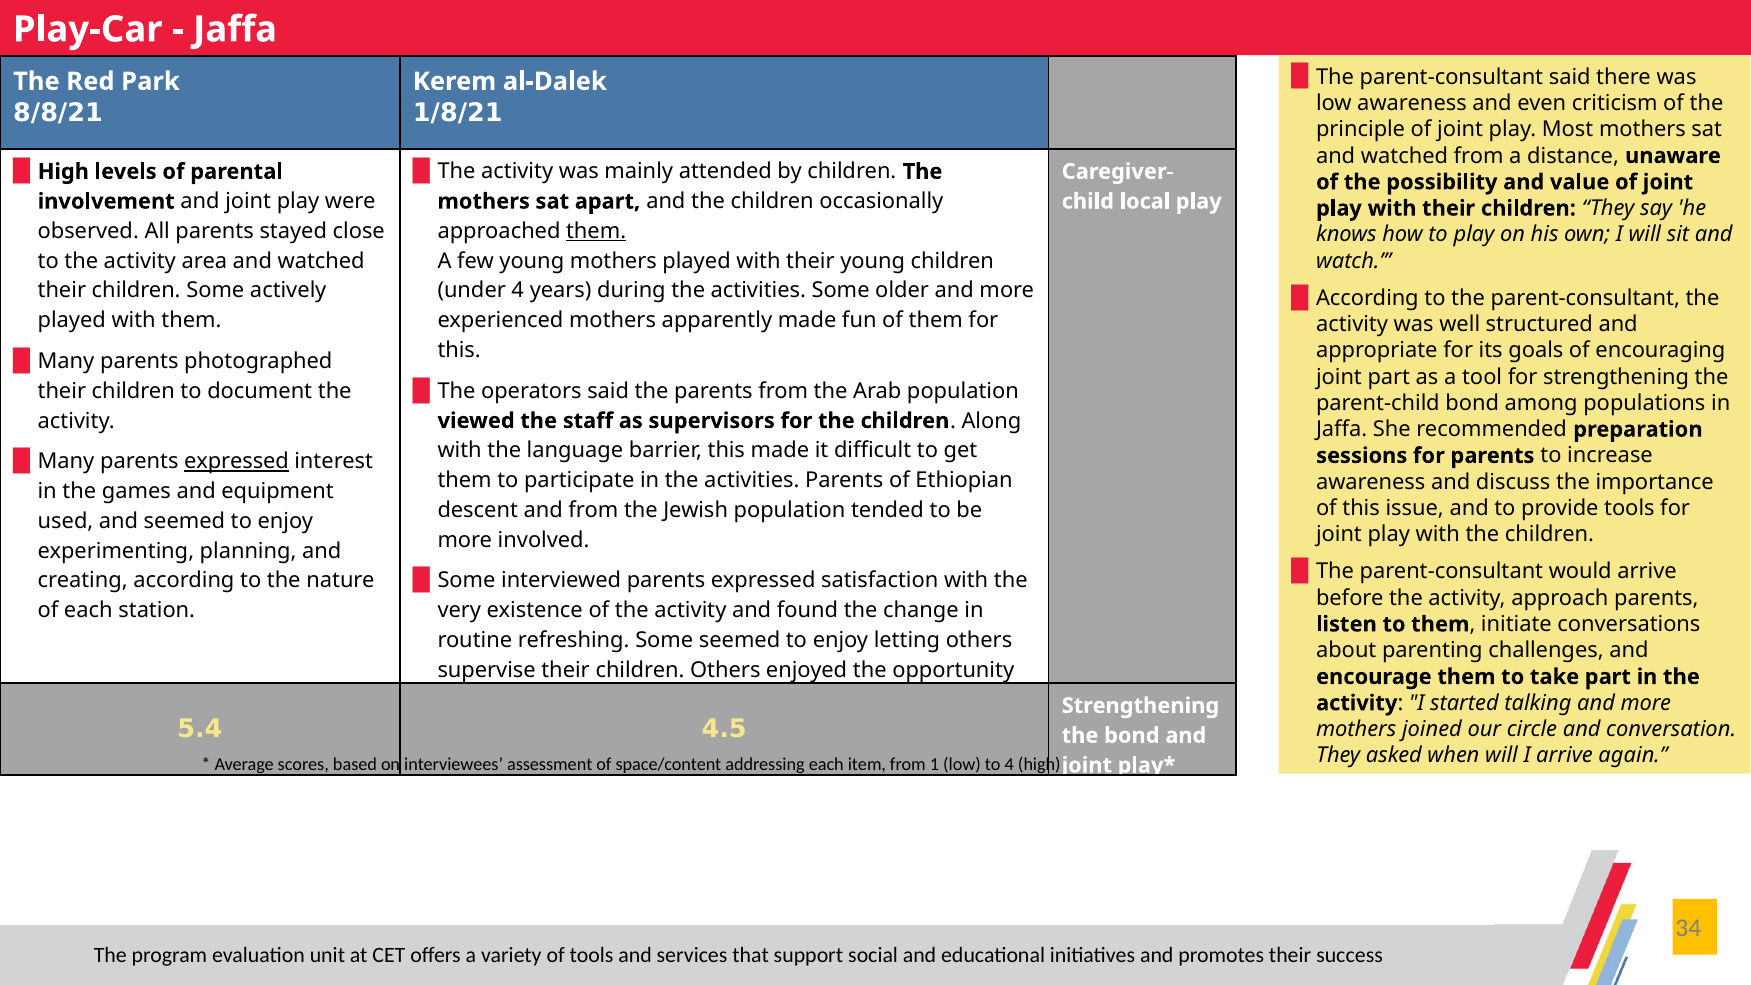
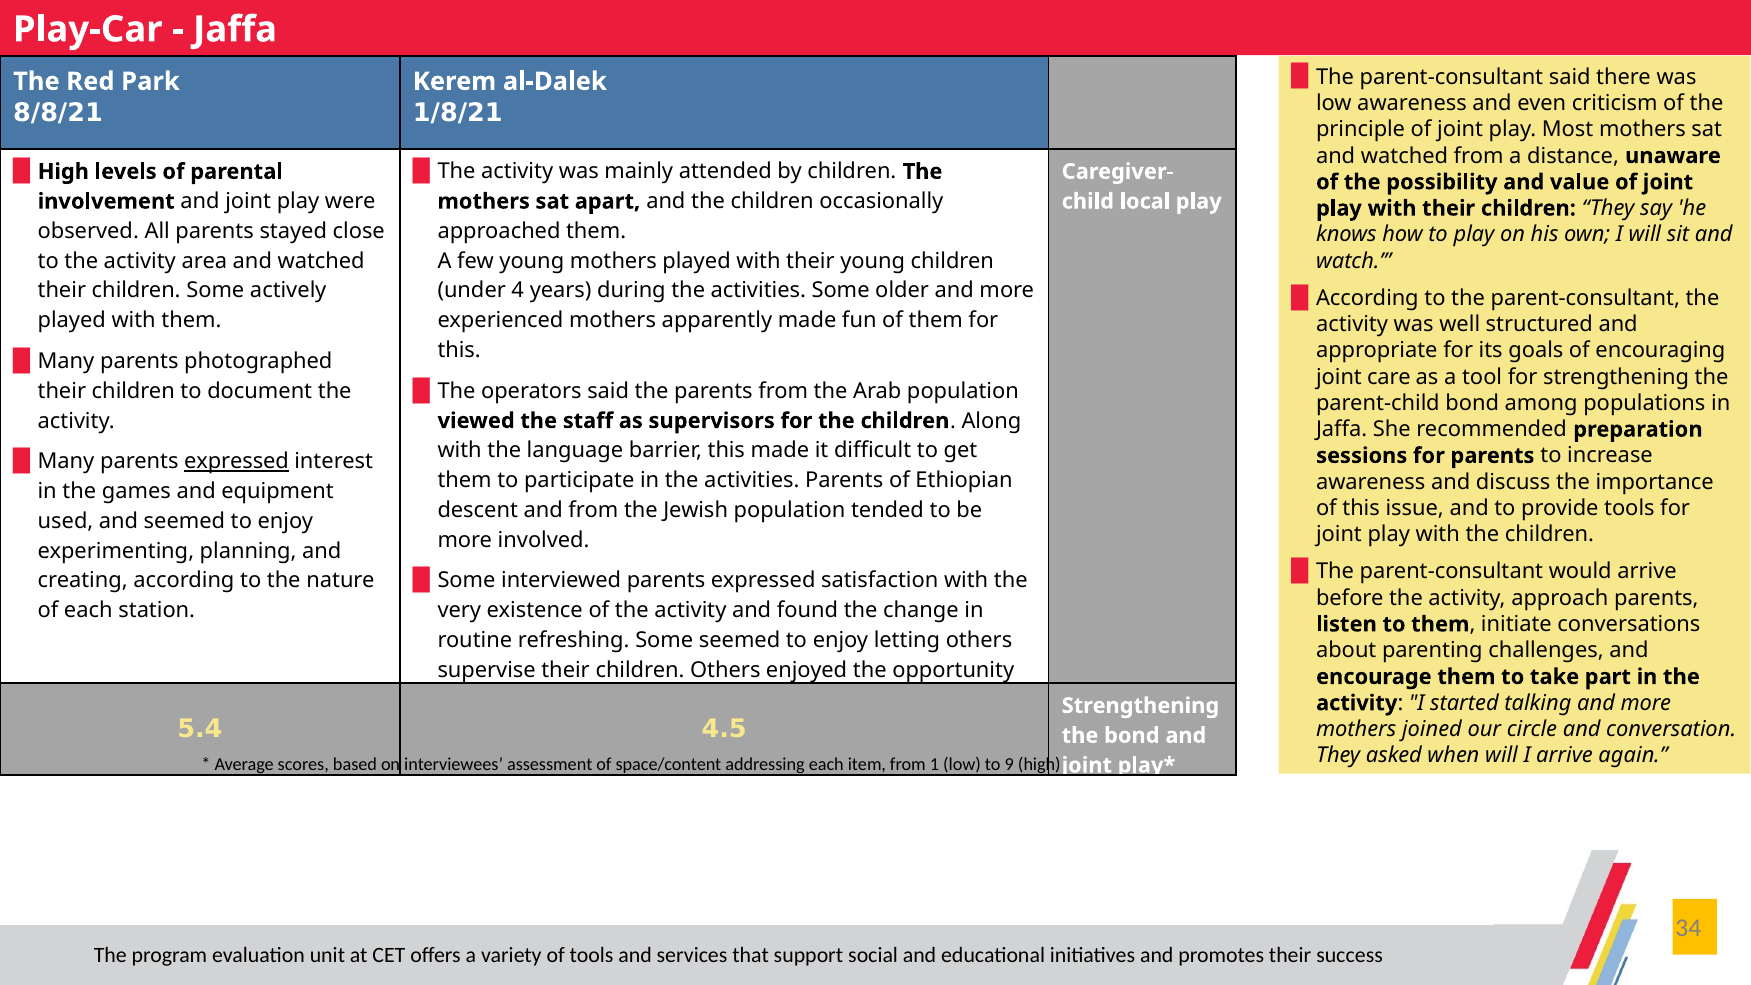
them at (596, 231) underline: present -> none
joint part: part -> care
to 4: 4 -> 9
